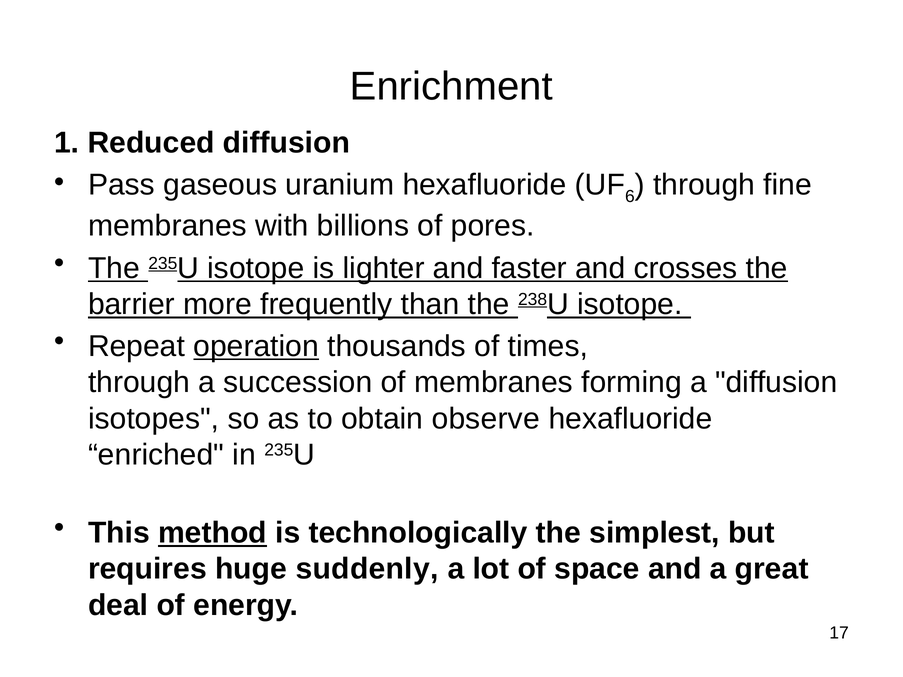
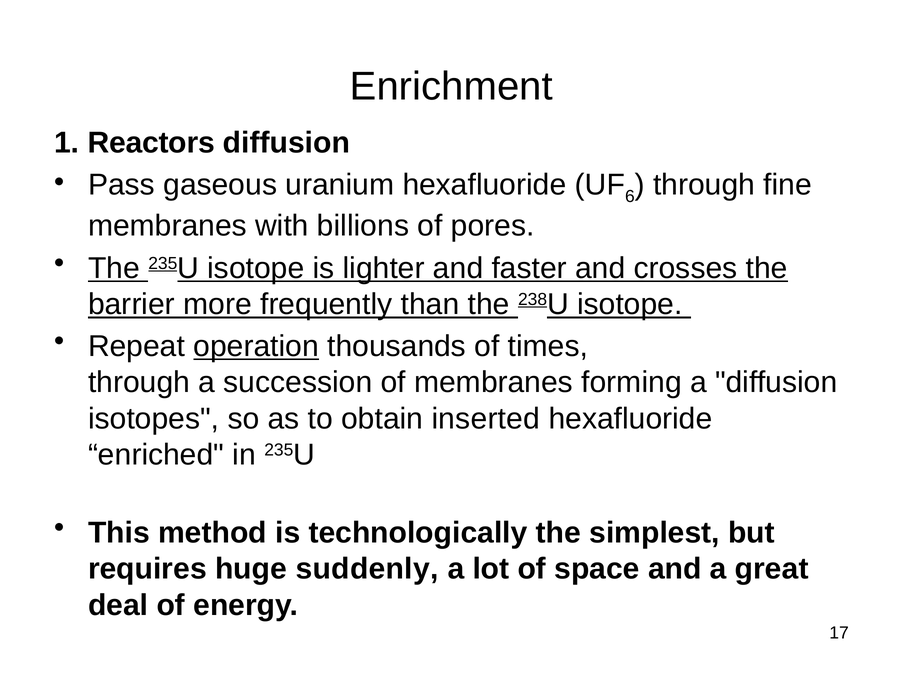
Reduced: Reduced -> Reactors
observe: observe -> inserted
method underline: present -> none
